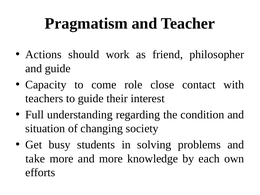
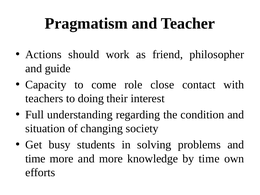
to guide: guide -> doing
take at (35, 159): take -> time
by each: each -> time
